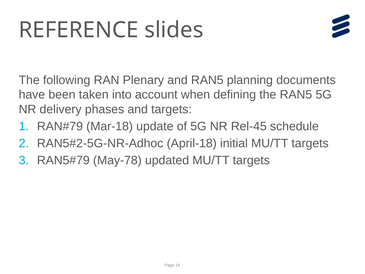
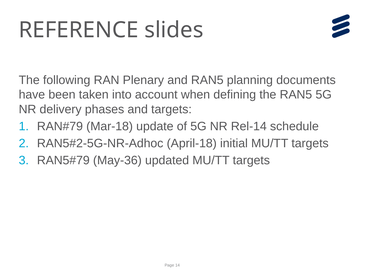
Rel-45: Rel-45 -> Rel-14
May-78: May-78 -> May-36
